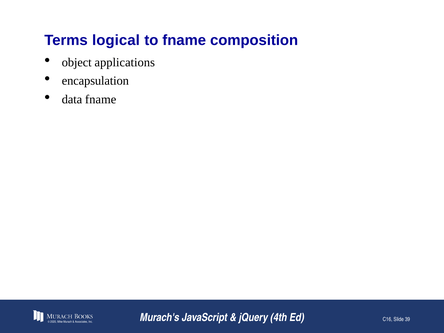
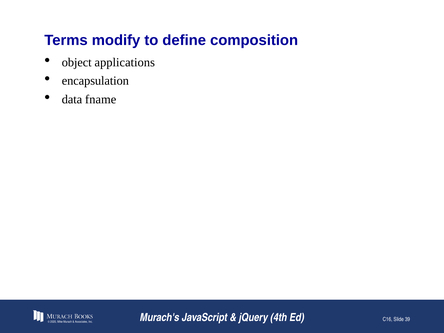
logical: logical -> modify
to fname: fname -> define
